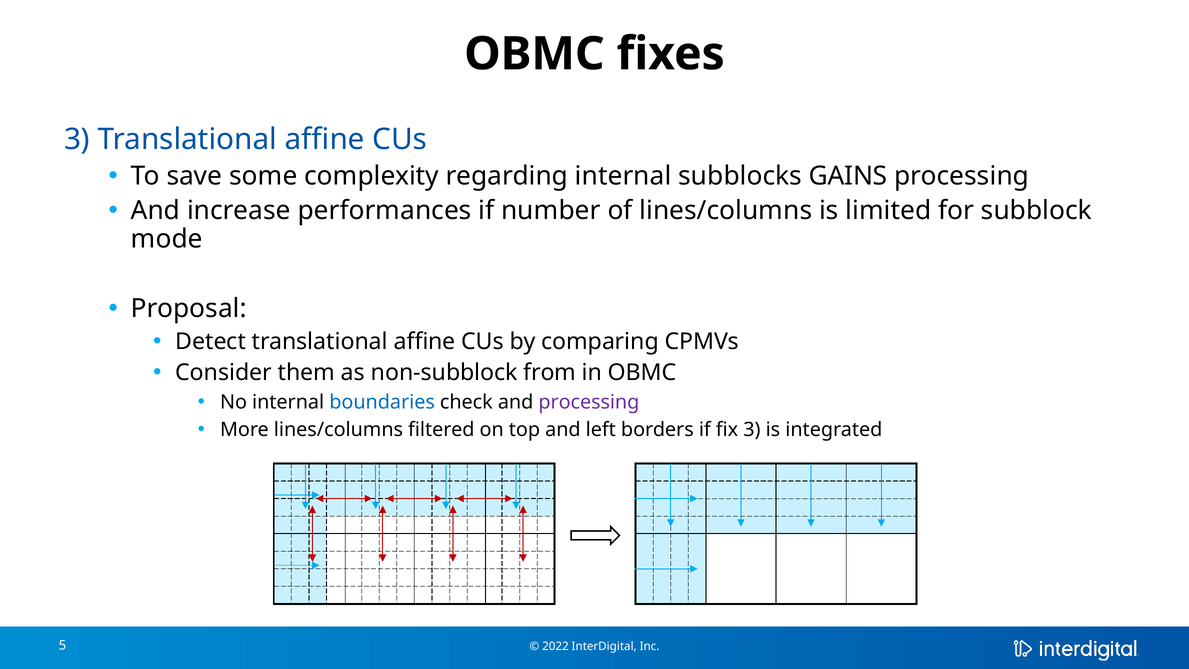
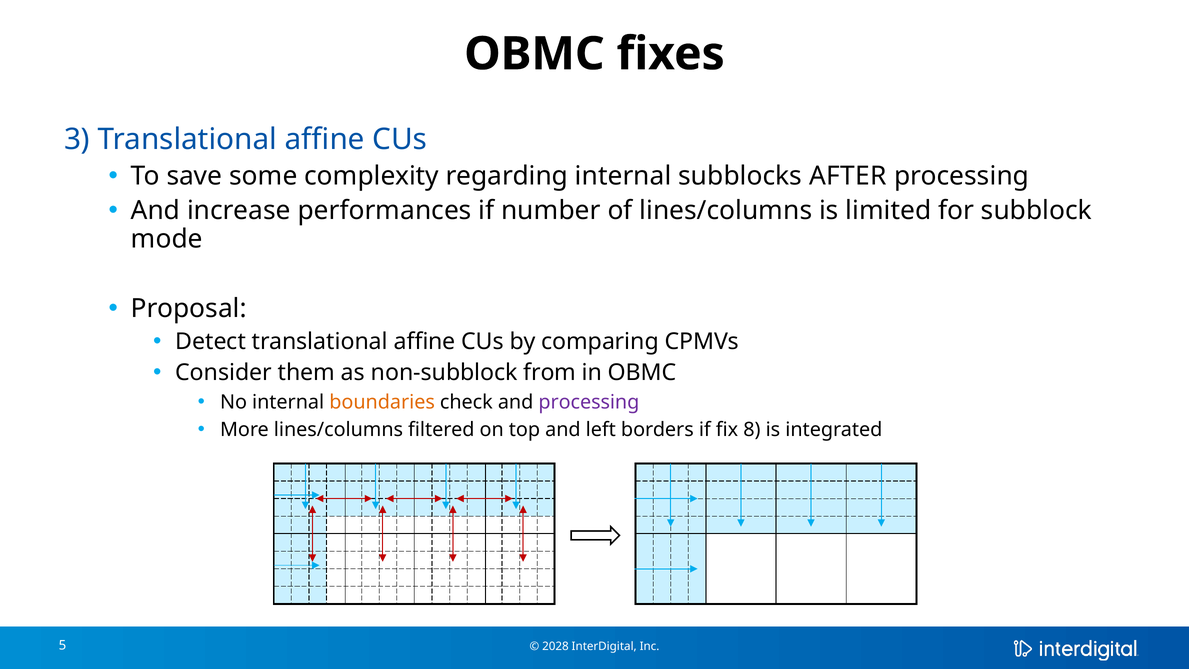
GAINS: GAINS -> AFTER
boundaries colour: blue -> orange
fix 3: 3 -> 8
2022: 2022 -> 2028
